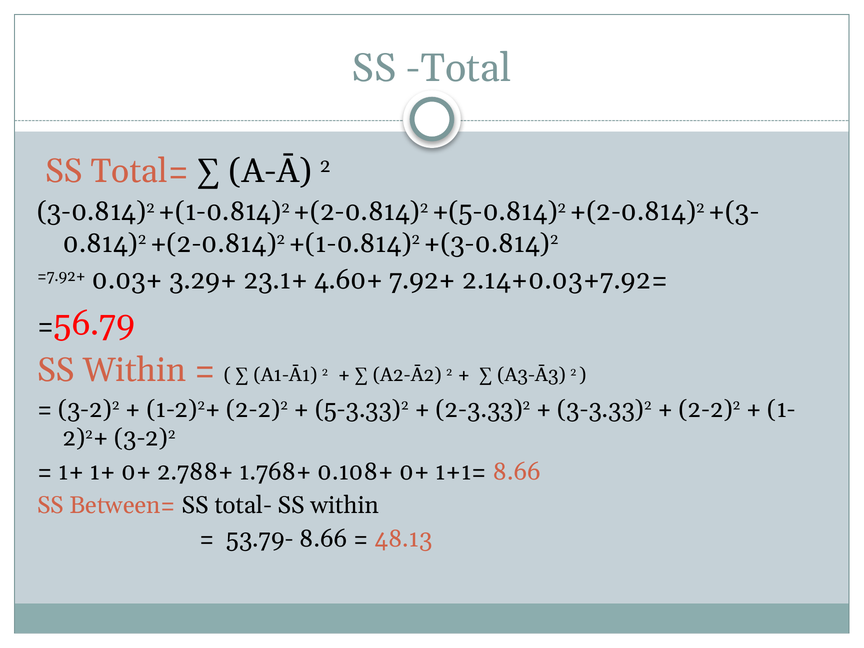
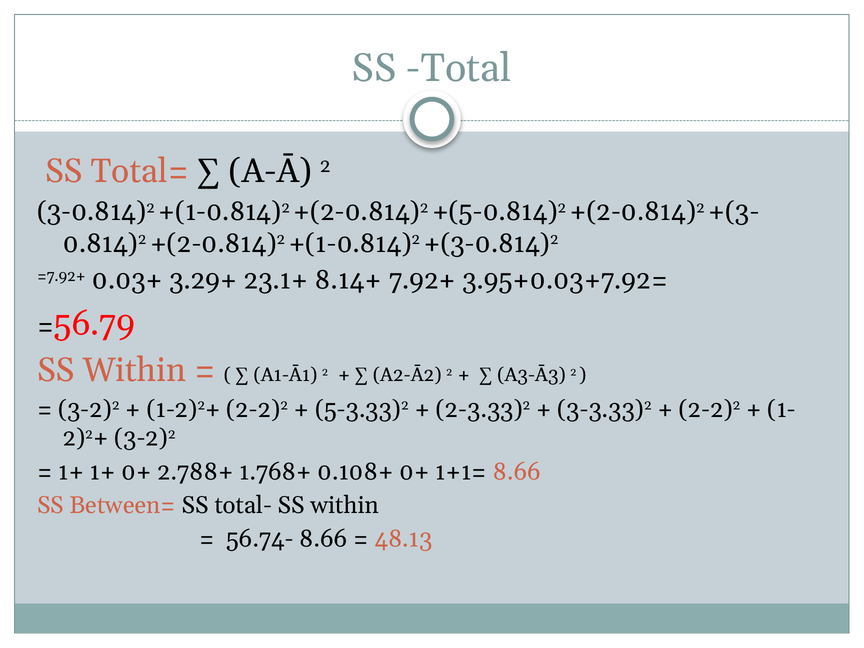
4.60+: 4.60+ -> 8.14+
2.14+0.03+7.92=: 2.14+0.03+7.92= -> 3.95+0.03+7.92=
53.79-: 53.79- -> 56.74-
